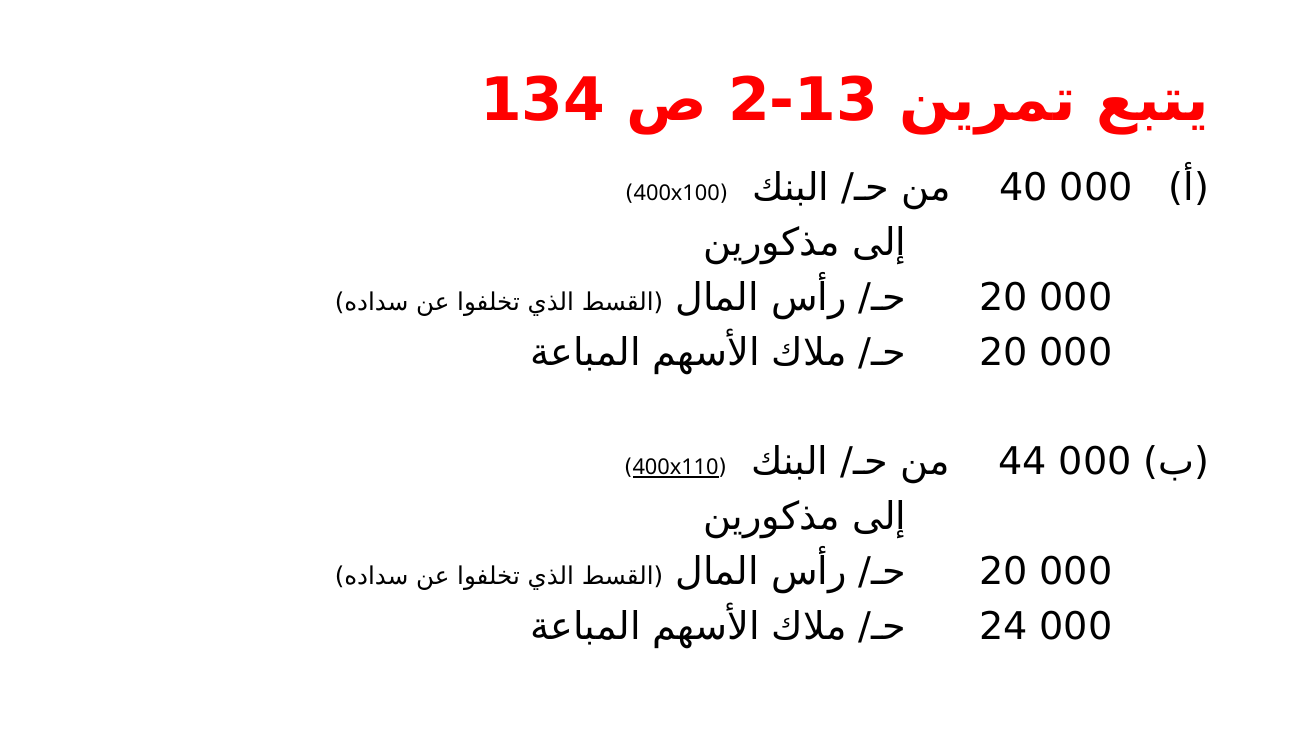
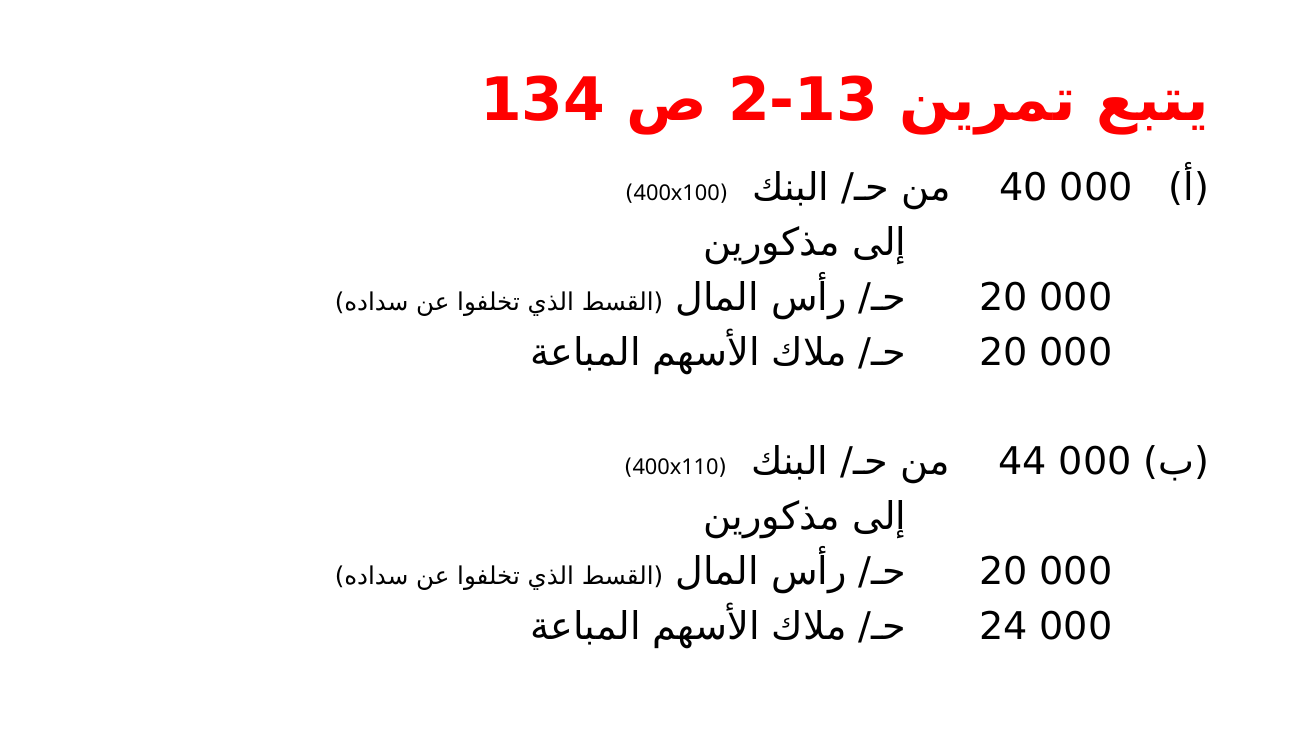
400x110 underline: present -> none
